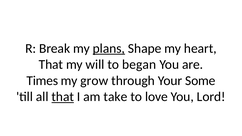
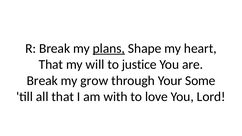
began: began -> justice
Times at (42, 81): Times -> Break
that at (63, 97) underline: present -> none
take: take -> with
